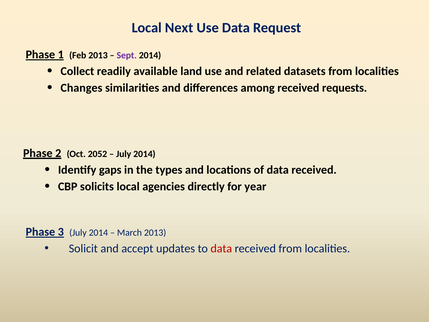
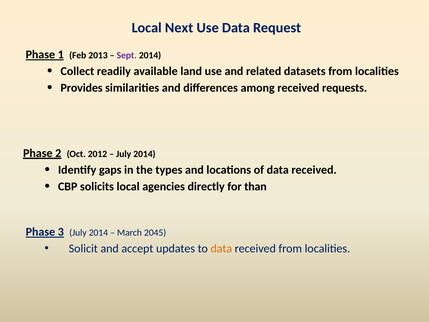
Changes: Changes -> Provides
2052: 2052 -> 2012
year: year -> than
March 2013: 2013 -> 2045
data at (221, 248) colour: red -> orange
